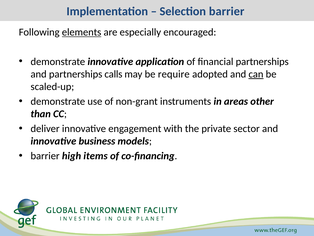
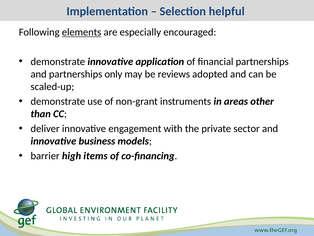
Selection barrier: barrier -> helpful
calls: calls -> only
require: require -> reviews
can underline: present -> none
